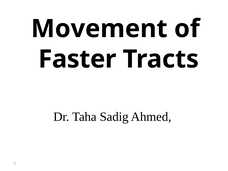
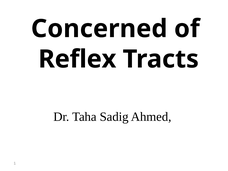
Movement: Movement -> Concerned
Faster: Faster -> Reflex
